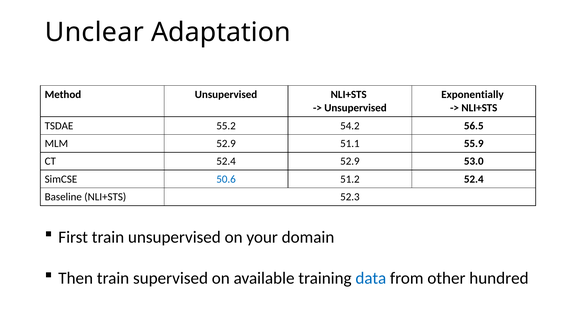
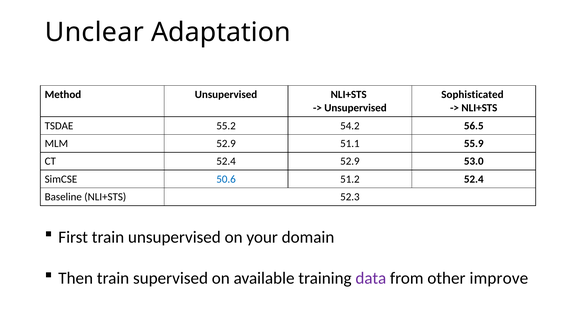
Exponentially: Exponentially -> Sophisticated
data colour: blue -> purple
hundred: hundred -> improve
